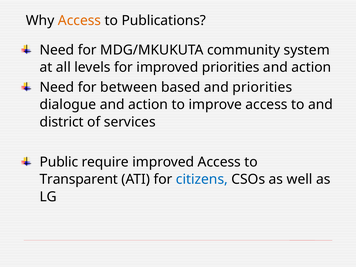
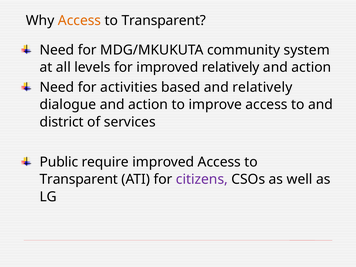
Publications at (164, 21): Publications -> Transparent
improved priorities: priorities -> relatively
between: between -> activities
and priorities: priorities -> relatively
citizens colour: blue -> purple
